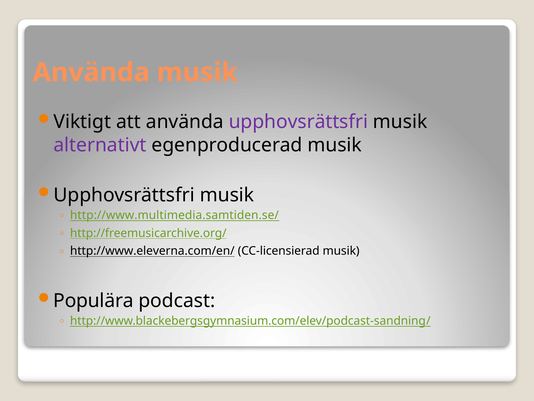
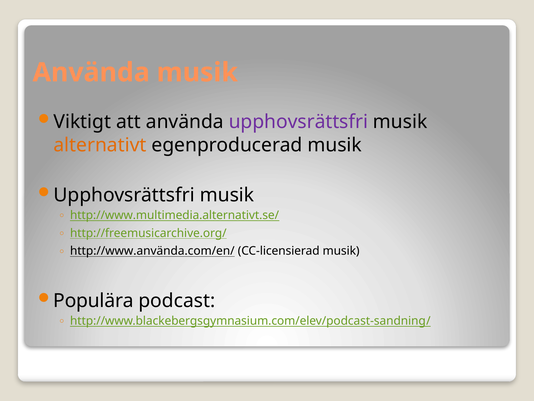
alternativt colour: purple -> orange
http://www.multimedia.samtiden.se/: http://www.multimedia.samtiden.se/ -> http://www.multimedia.alternativt.se/
http://www.eleverna.com/en/: http://www.eleverna.com/en/ -> http://www.använda.com/en/
